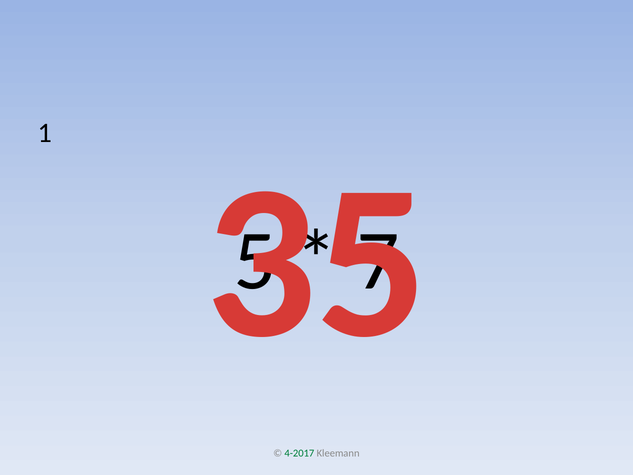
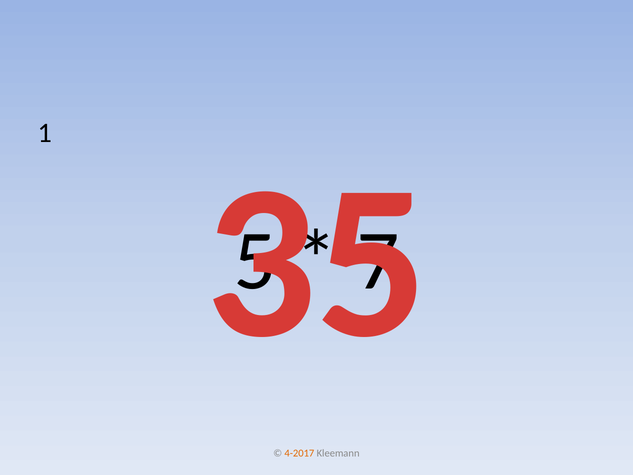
4-2017 colour: green -> orange
